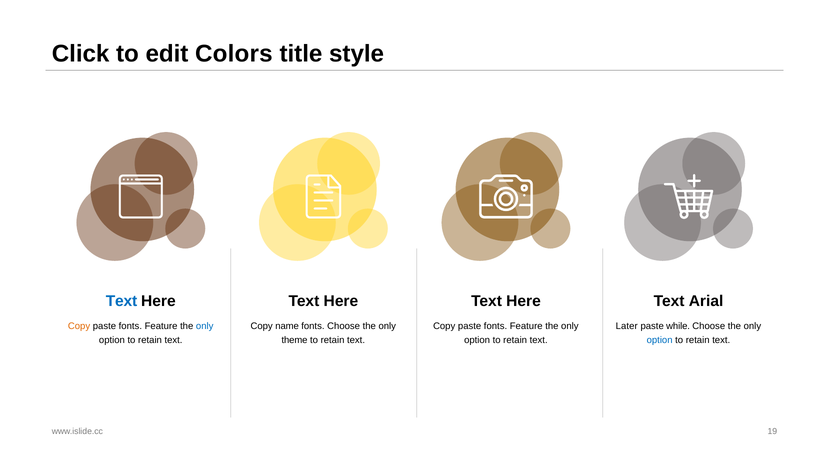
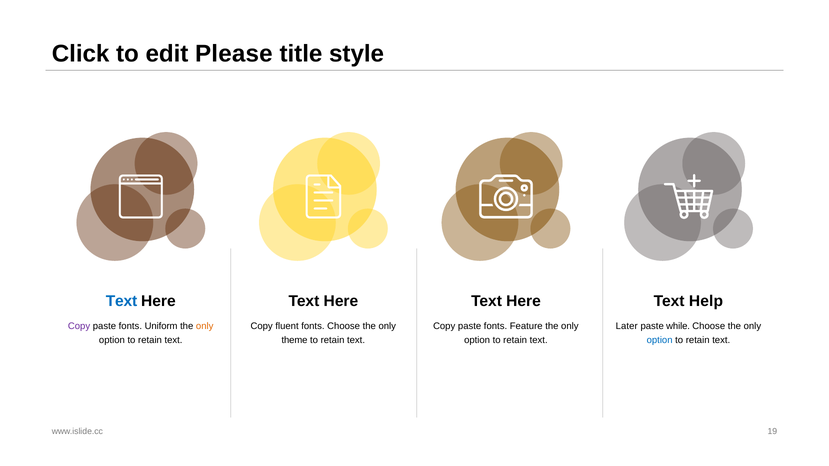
Colors: Colors -> Please
Arial: Arial -> Help
Copy at (79, 326) colour: orange -> purple
Feature at (161, 326): Feature -> Uniform
only at (205, 326) colour: blue -> orange
name: name -> fluent
